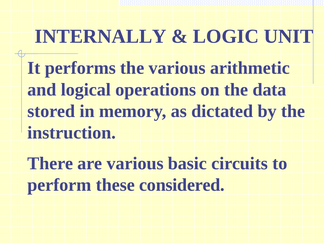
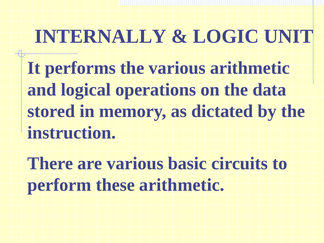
these considered: considered -> arithmetic
